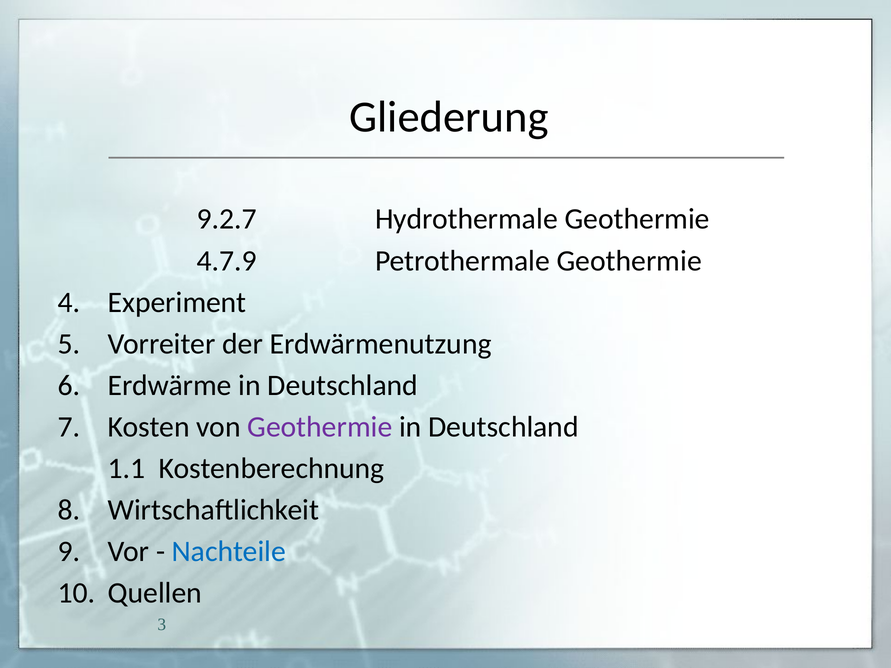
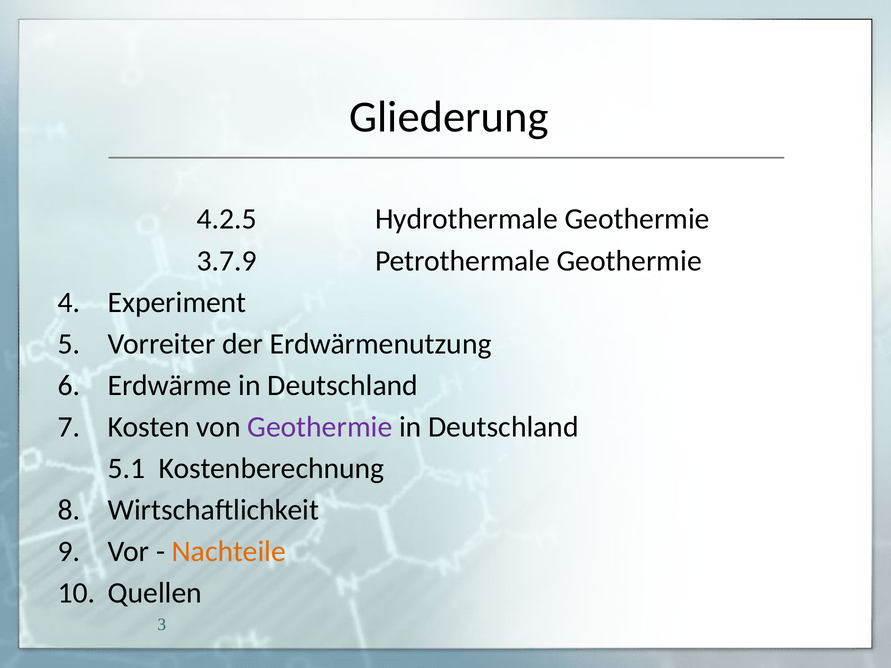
9.2.7: 9.2.7 -> 4.2.5
4.7.9: 4.7.9 -> 3.7.9
1.1: 1.1 -> 5.1
Nachteile colour: blue -> orange
